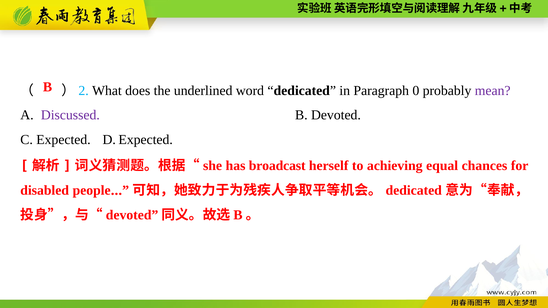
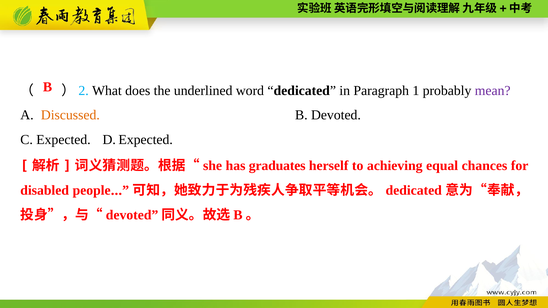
0: 0 -> 1
Discussed colour: purple -> orange
broadcast: broadcast -> graduates
